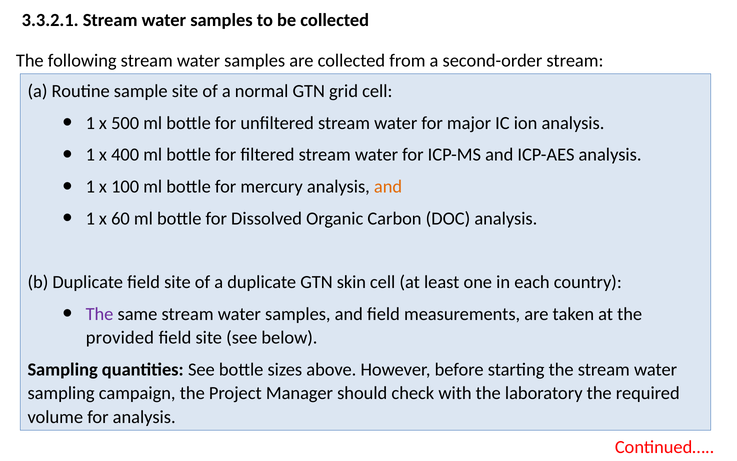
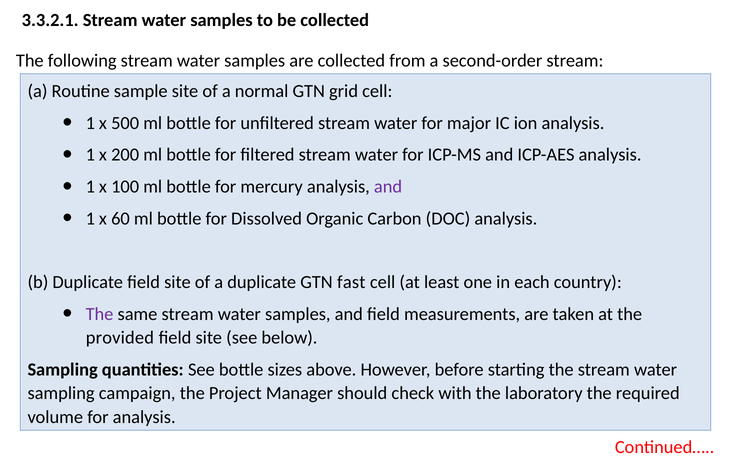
400: 400 -> 200
and at (388, 187) colour: orange -> purple
skin: skin -> fast
